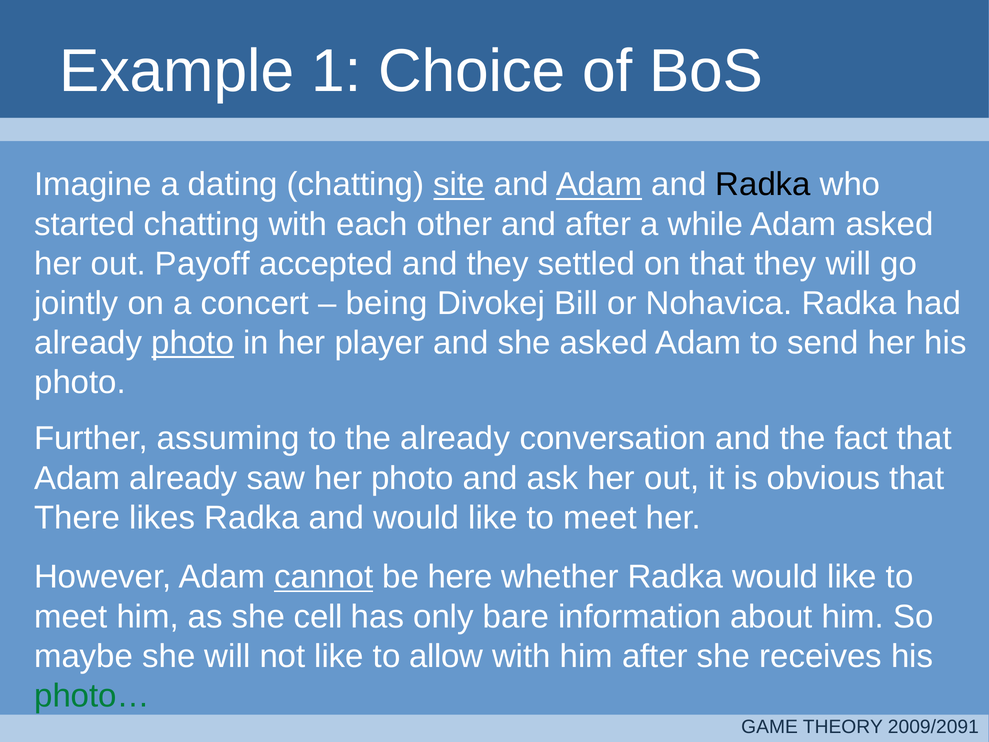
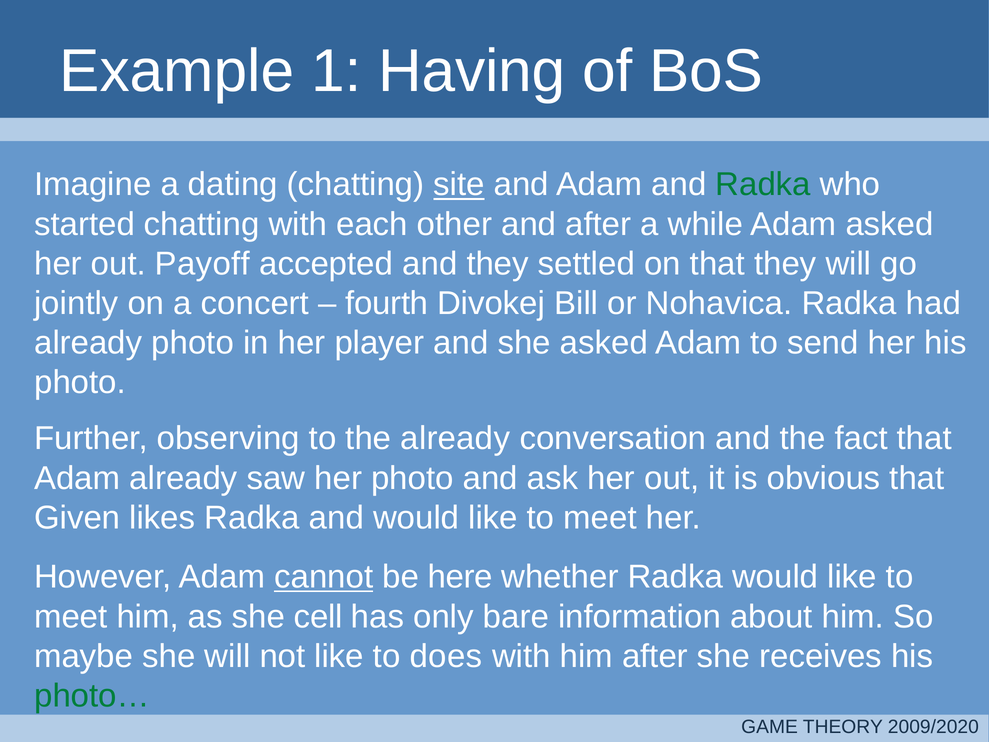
Choice: Choice -> Having
Adam at (599, 185) underline: present -> none
Radka at (763, 185) colour: black -> green
being: being -> fourth
photo at (193, 343) underline: present -> none
assuming: assuming -> observing
There: There -> Given
allow: allow -> does
2009/2091: 2009/2091 -> 2009/2020
